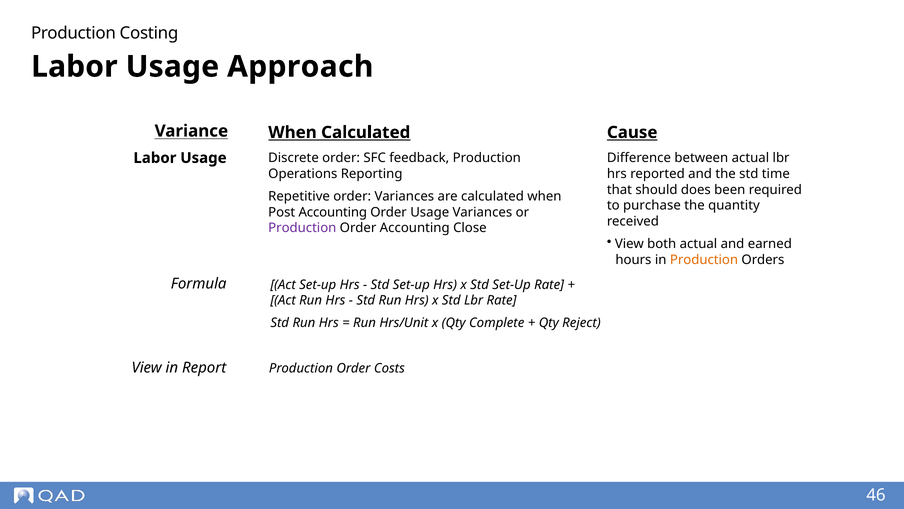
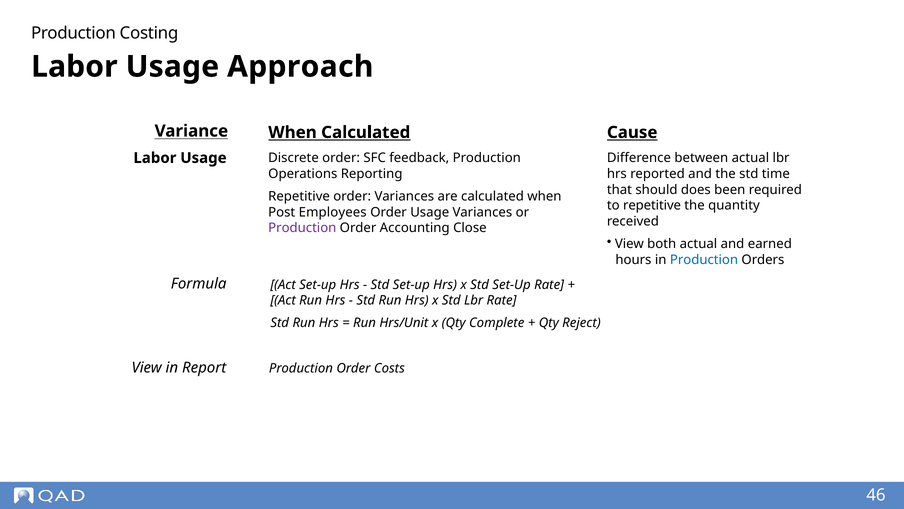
to purchase: purchase -> repetitive
Post Accounting: Accounting -> Employees
Production at (704, 259) colour: orange -> blue
